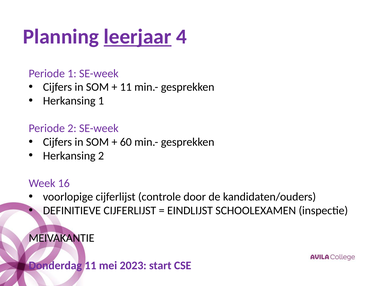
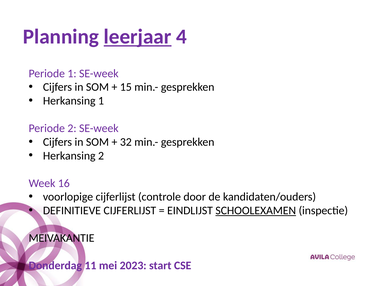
11 at (126, 87): 11 -> 15
60: 60 -> 32
SCHOOLEXAMEN underline: none -> present
